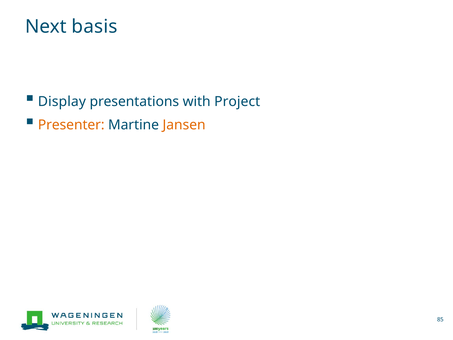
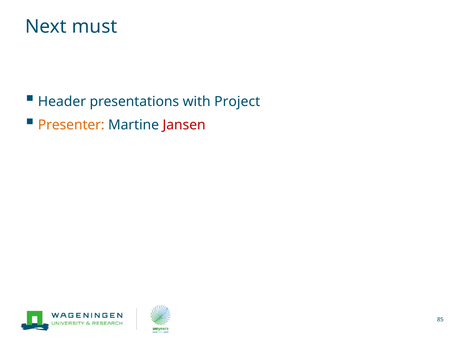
basis: basis -> must
Display: Display -> Header
Jansen colour: orange -> red
